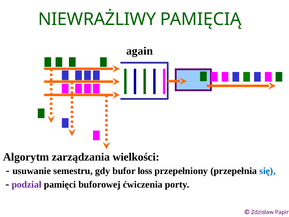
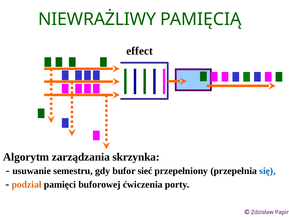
again: again -> effect
wielkości: wielkości -> skrzynka
loss: loss -> sieć
podział colour: purple -> orange
